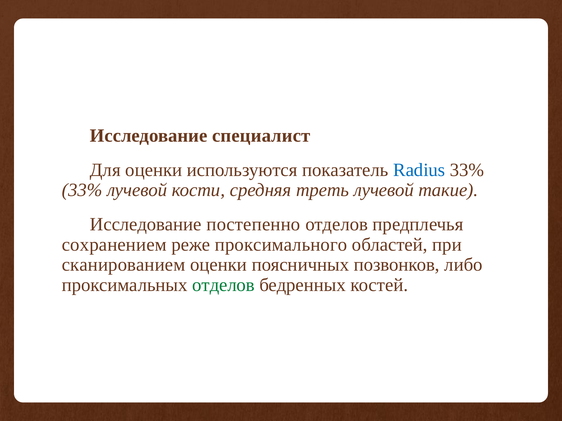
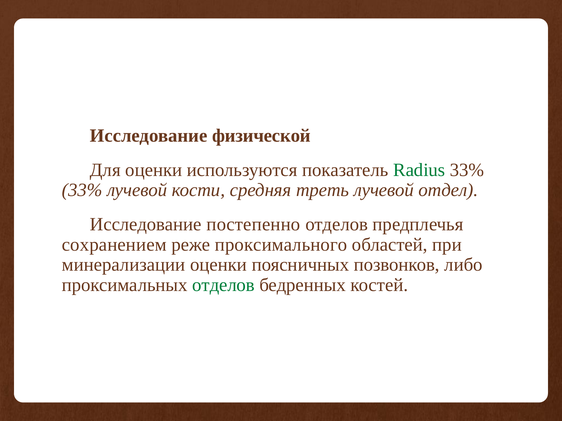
специалист: специалист -> физической
Radius colour: blue -> green
такие: такие -> отдел
сканированием: сканированием -> минерализации
